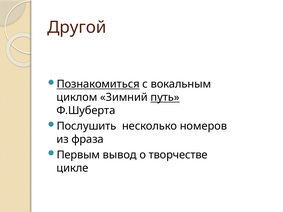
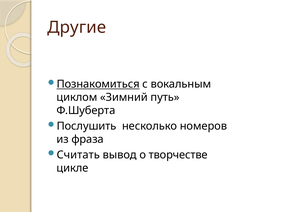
Другой: Другой -> Другие
путь underline: present -> none
Первым: Первым -> Считать
